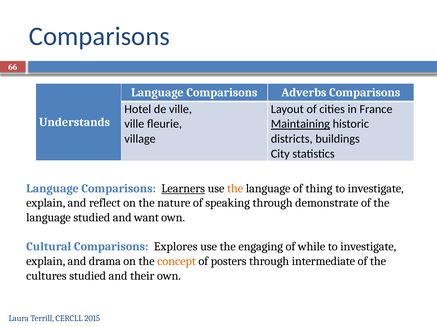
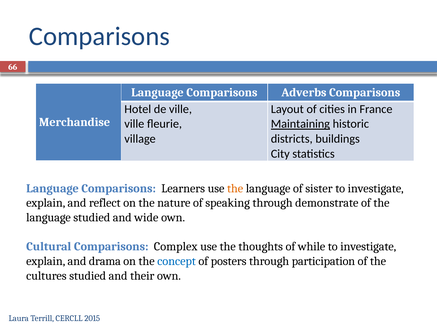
Understands: Understands -> Merchandise
Learners underline: present -> none
thing: thing -> sister
want: want -> wide
Explores: Explores -> Complex
engaging: engaging -> thoughts
concept colour: orange -> blue
intermediate: intermediate -> participation
